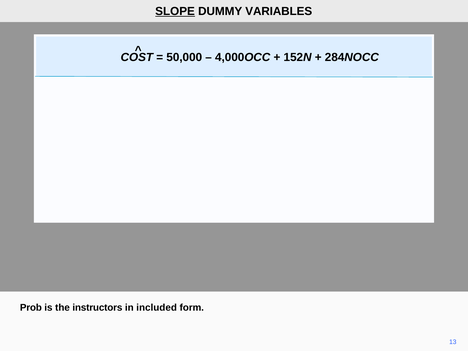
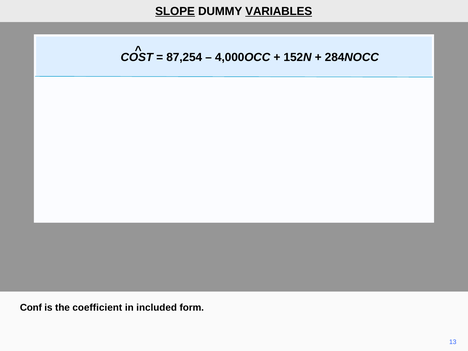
VARIABLES underline: none -> present
50,000: 50,000 -> 87,254
Prob: Prob -> Conf
instructors: instructors -> coefficient
